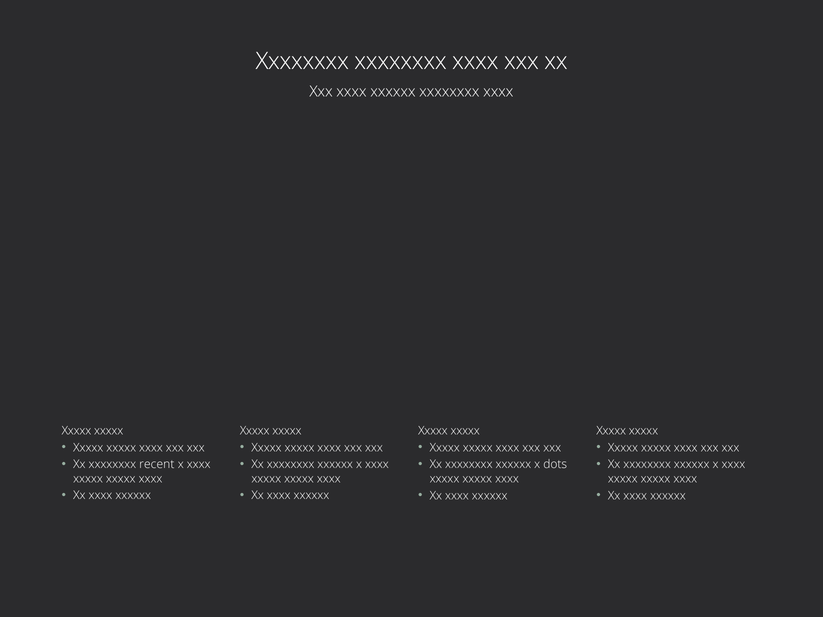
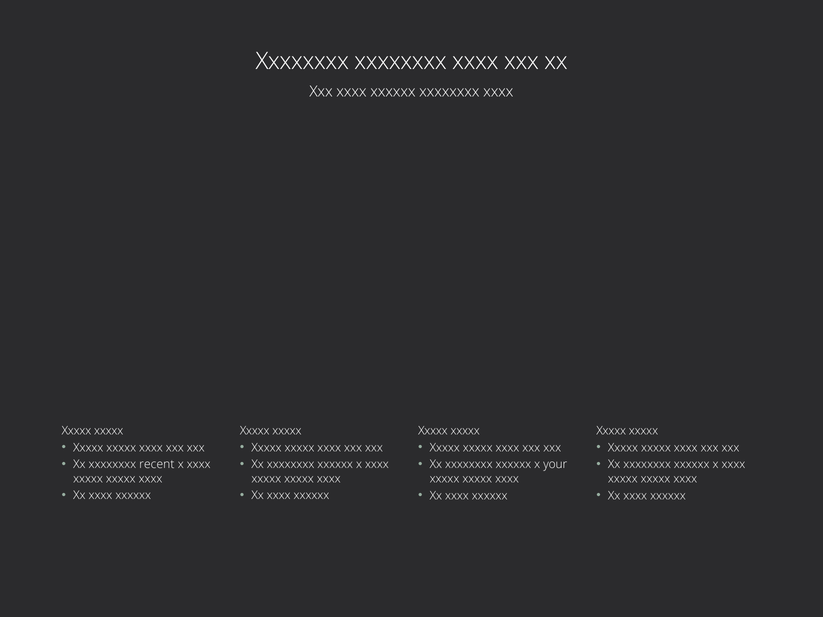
dots: dots -> your
